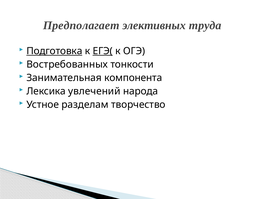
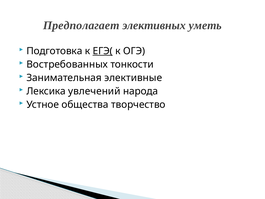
труда: труда -> уметь
Подготовка underline: present -> none
компонента: компонента -> элективные
разделам: разделам -> общества
